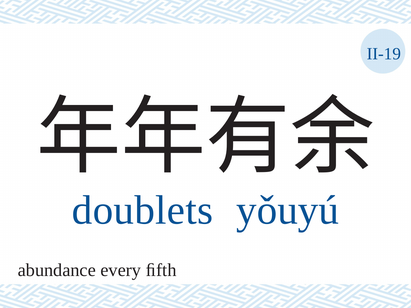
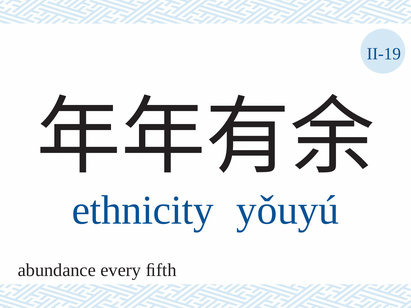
doublets: doublets -> ethnicity
